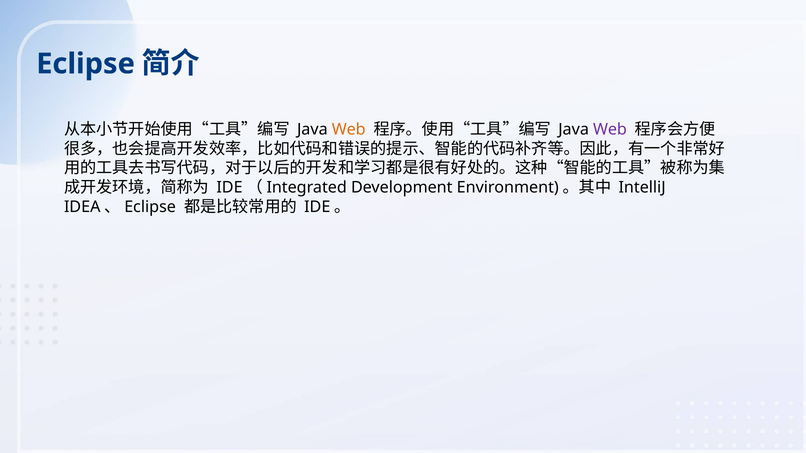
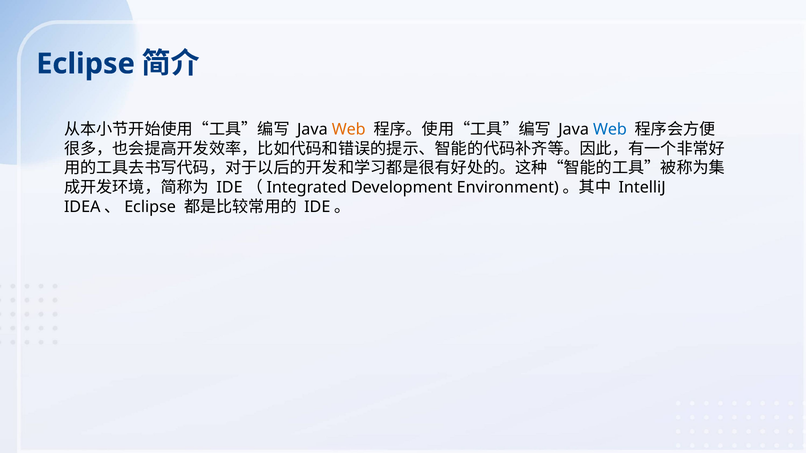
Web at (610, 130) colour: purple -> blue
